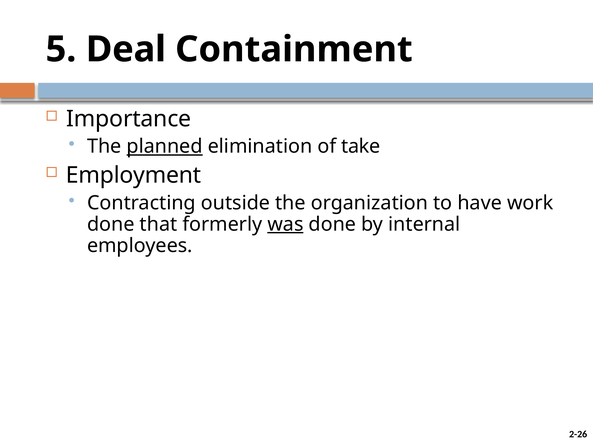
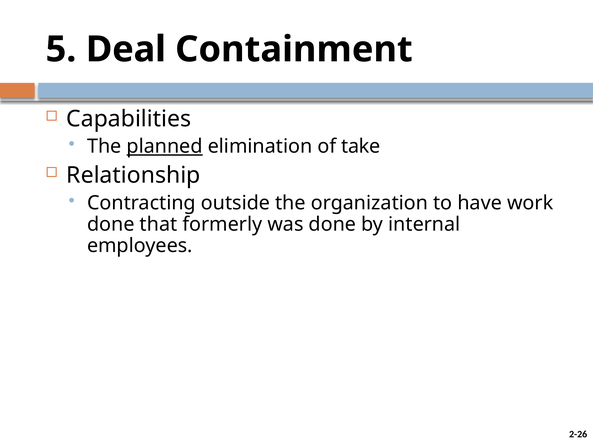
Importance: Importance -> Capabilities
Employment: Employment -> Relationship
was underline: present -> none
